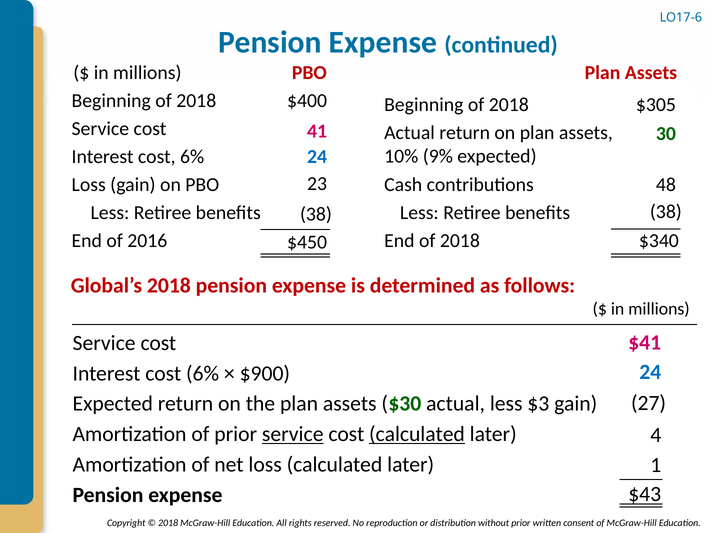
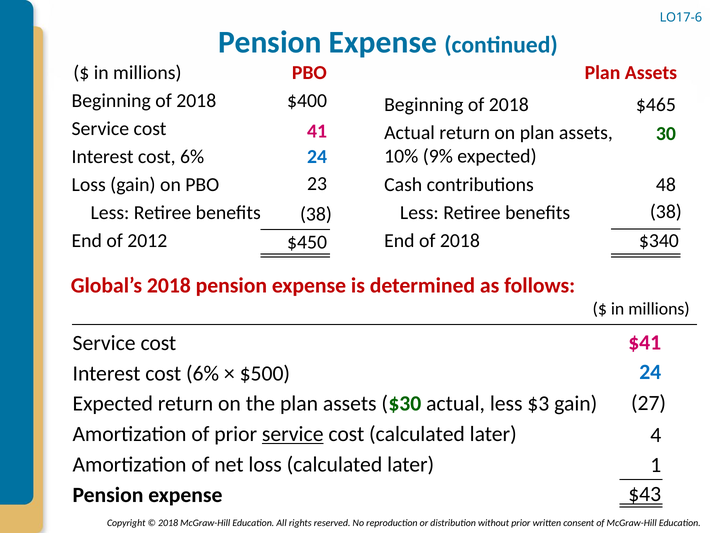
$305: $305 -> $465
2016: 2016 -> 2012
$900: $900 -> $500
calculated at (417, 434) underline: present -> none
